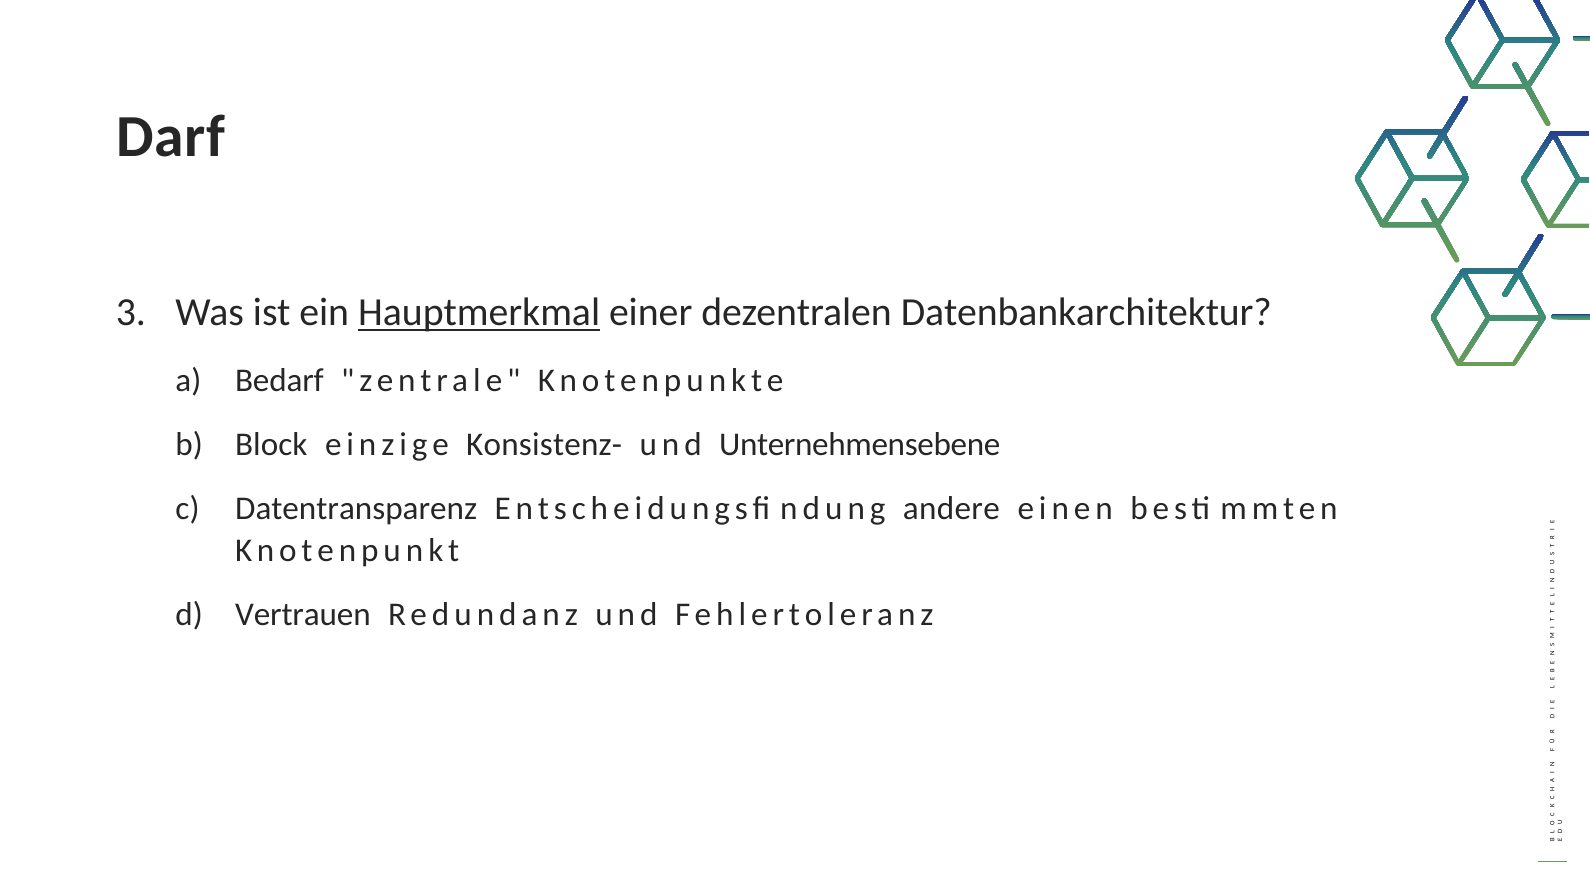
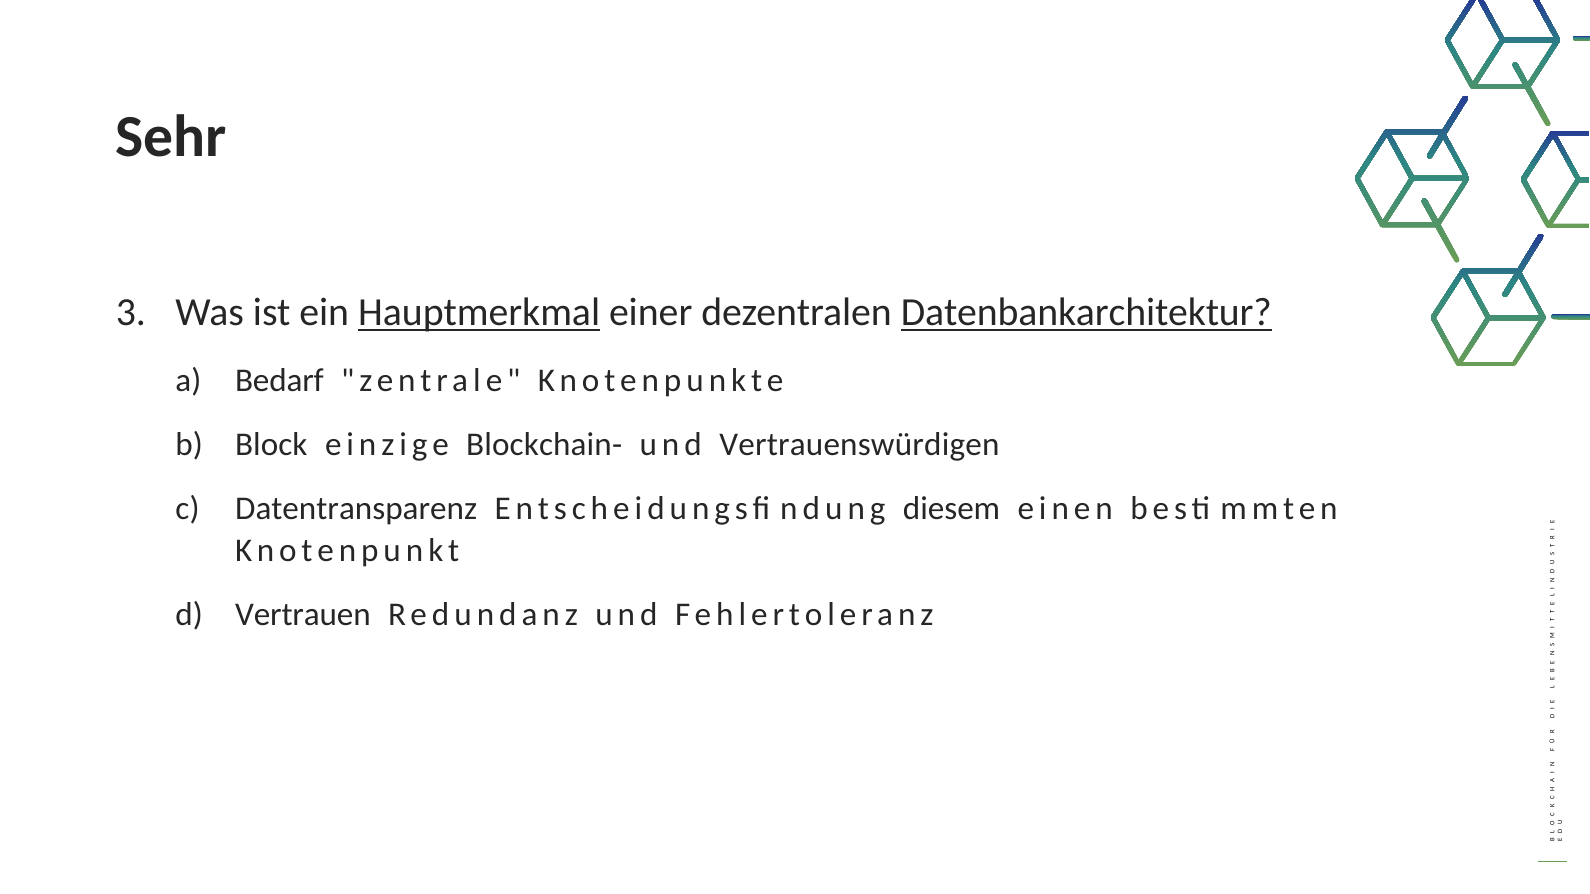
Darf: Darf -> Sehr
Datenbankarchitektur underline: none -> present
Konsistenz-: Konsistenz- -> Blockchain-
Unternehmensebene: Unternehmensebene -> Vertrauenswürdigen
andere: andere -> diesem
